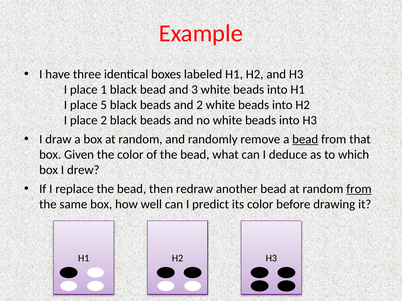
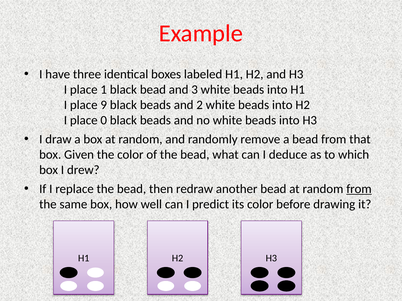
5: 5 -> 9
place 2: 2 -> 0
bead at (305, 139) underline: present -> none
